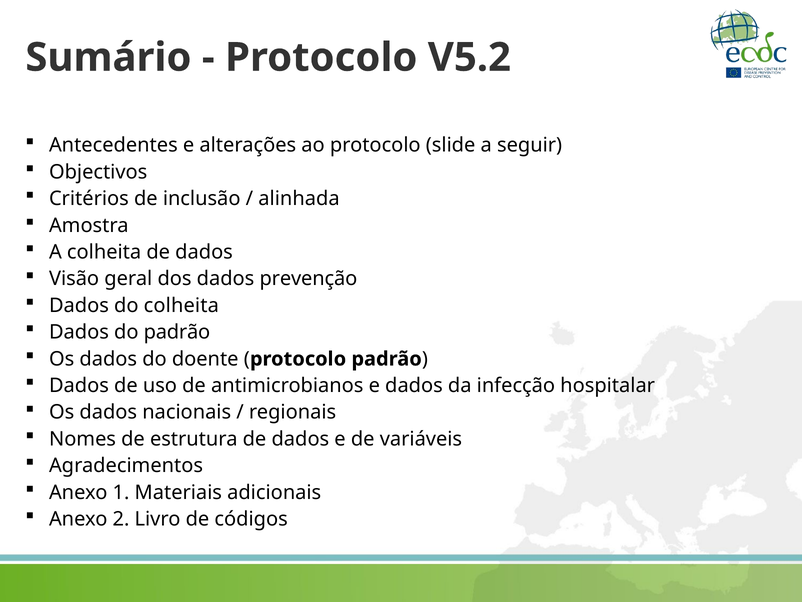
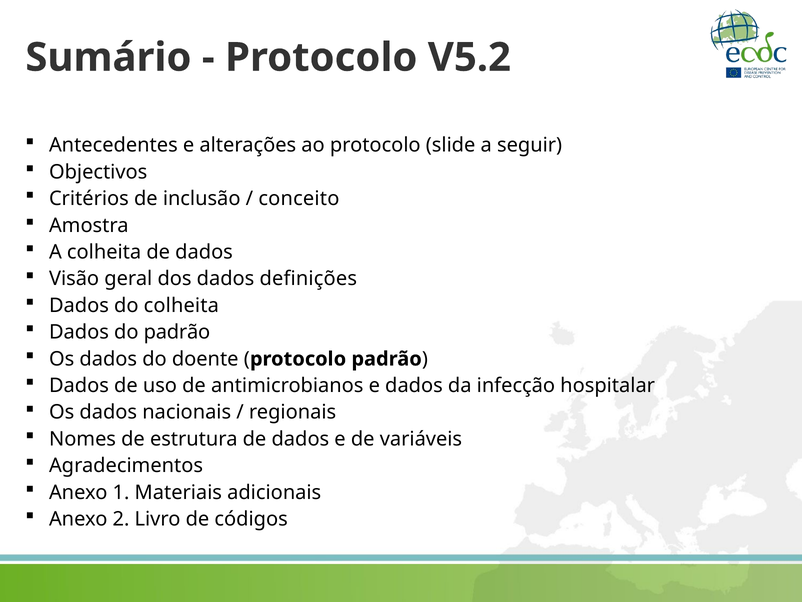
alinhada: alinhada -> conceito
prevenção: prevenção -> definições
